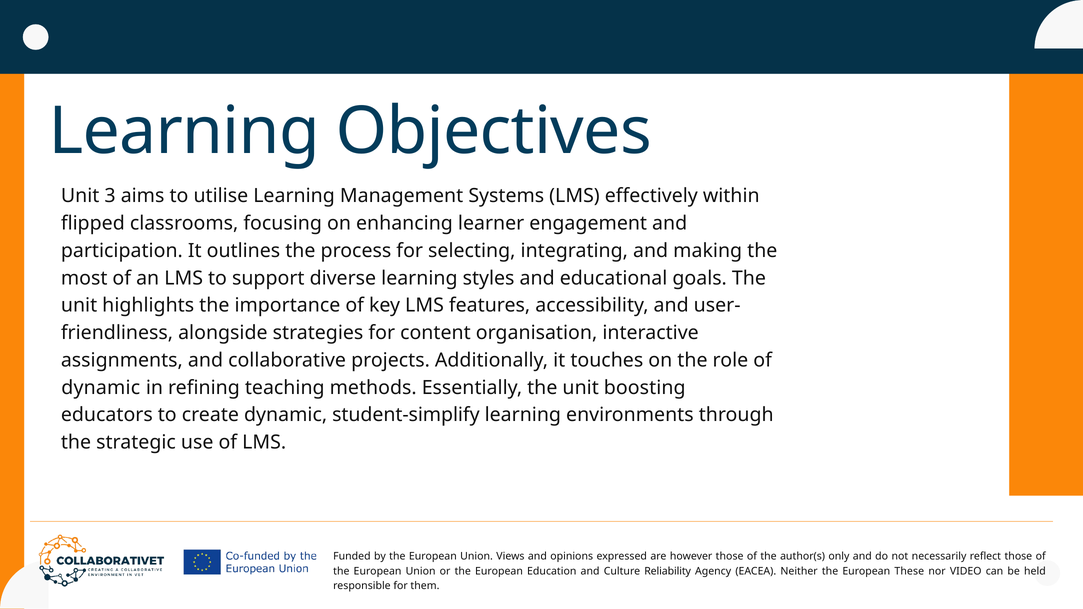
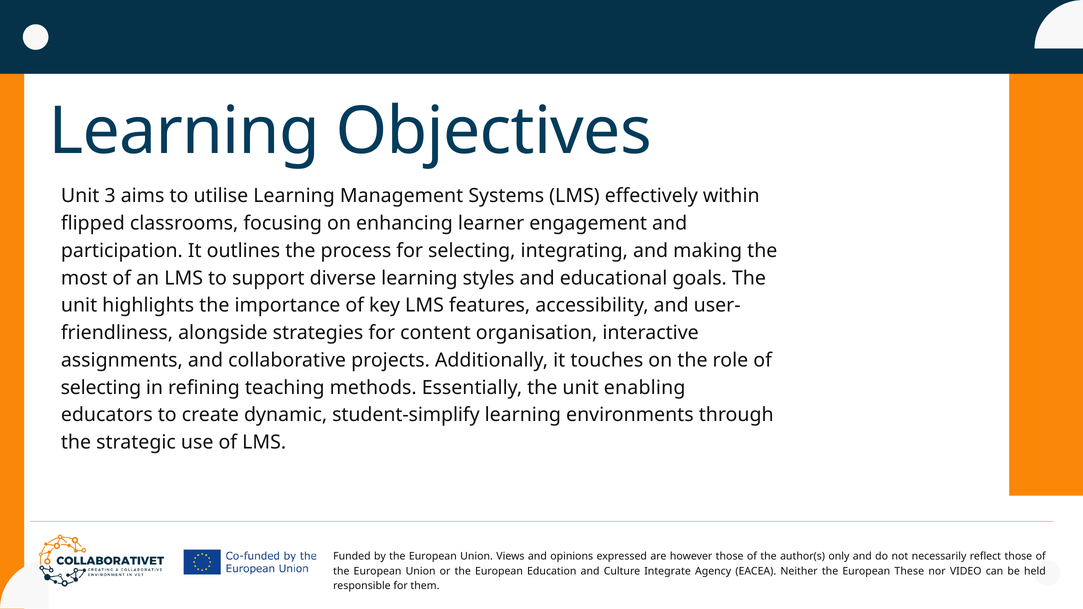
dynamic at (101, 388): dynamic -> selecting
boosting: boosting -> enabling
Reliability: Reliability -> Integrate
